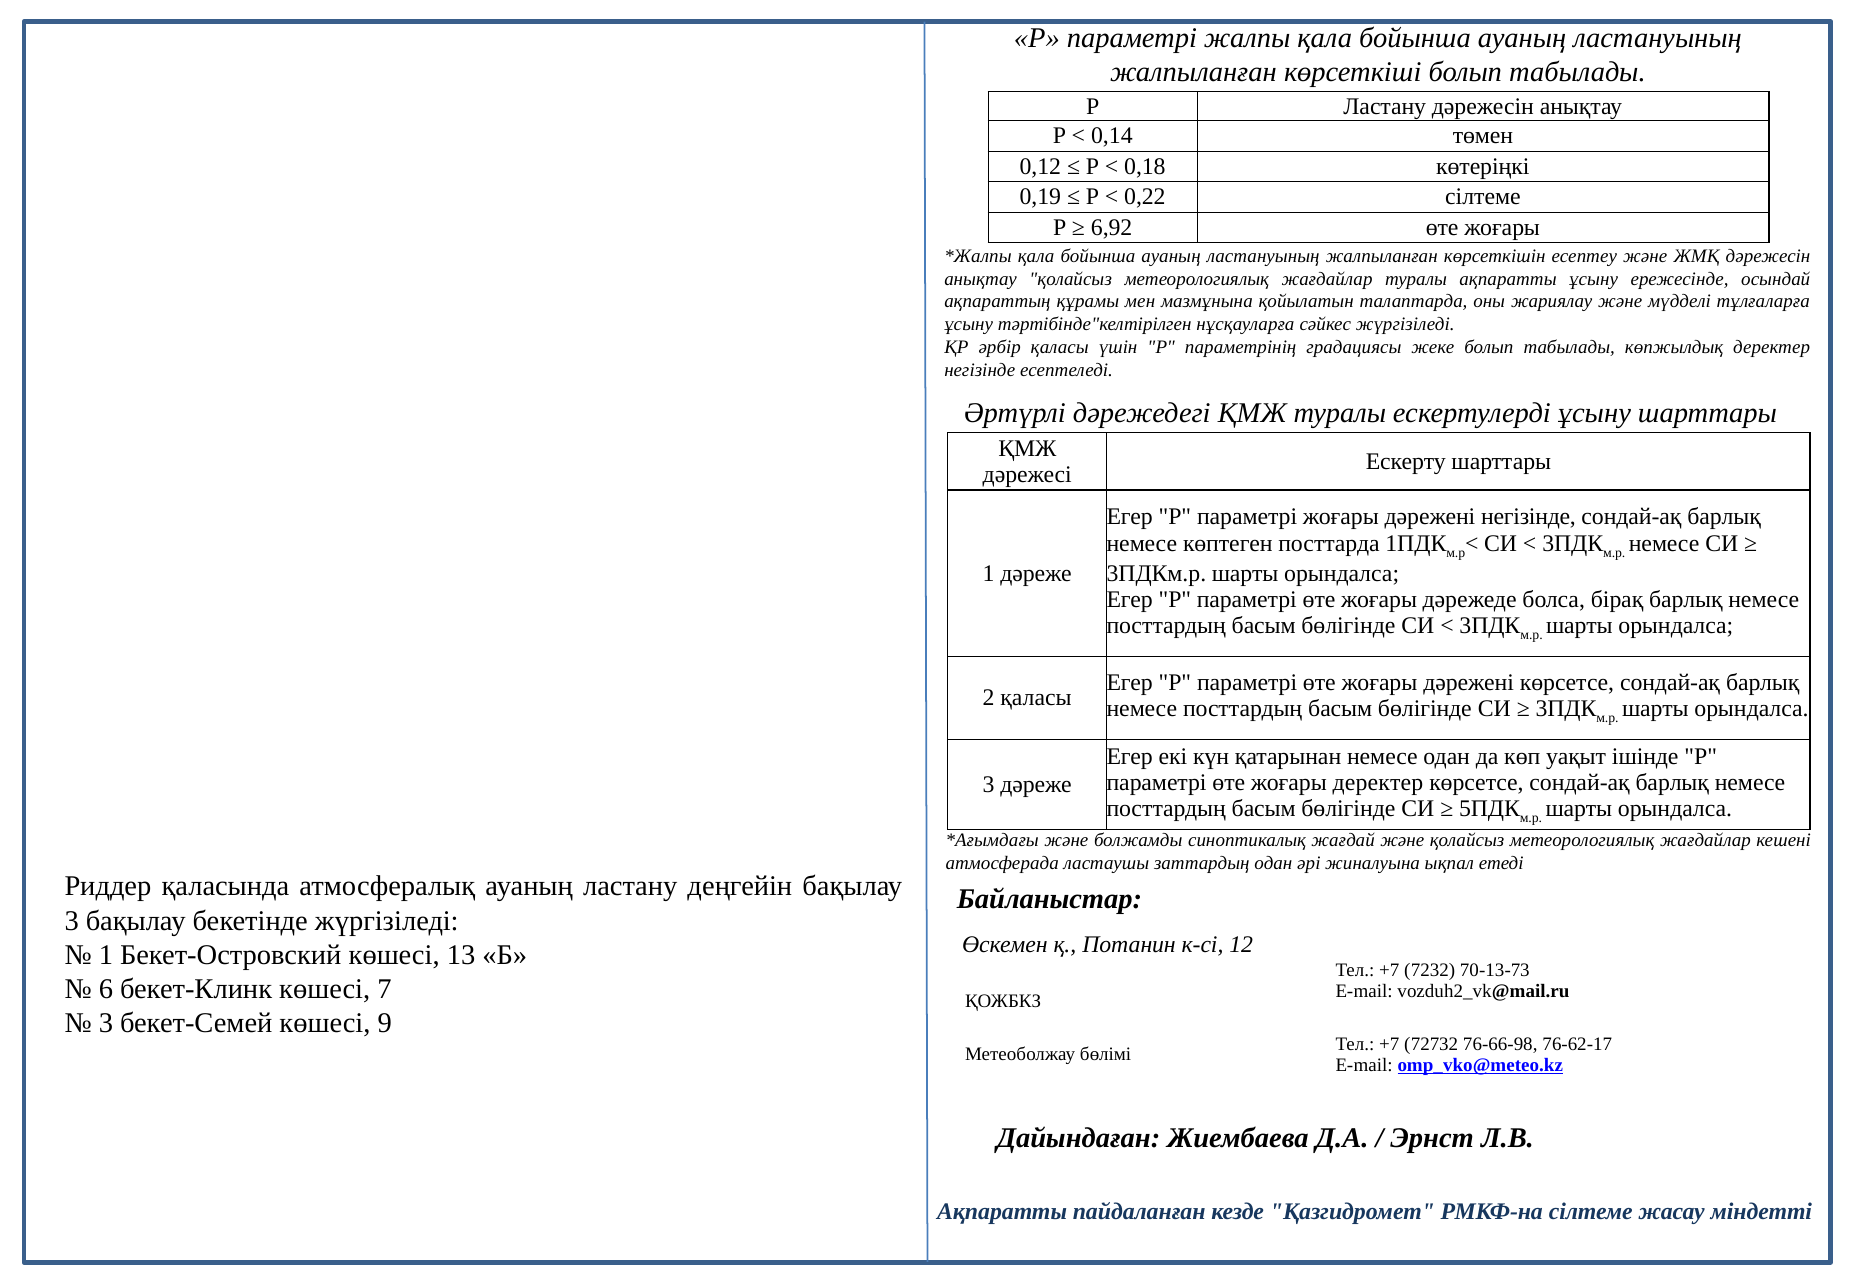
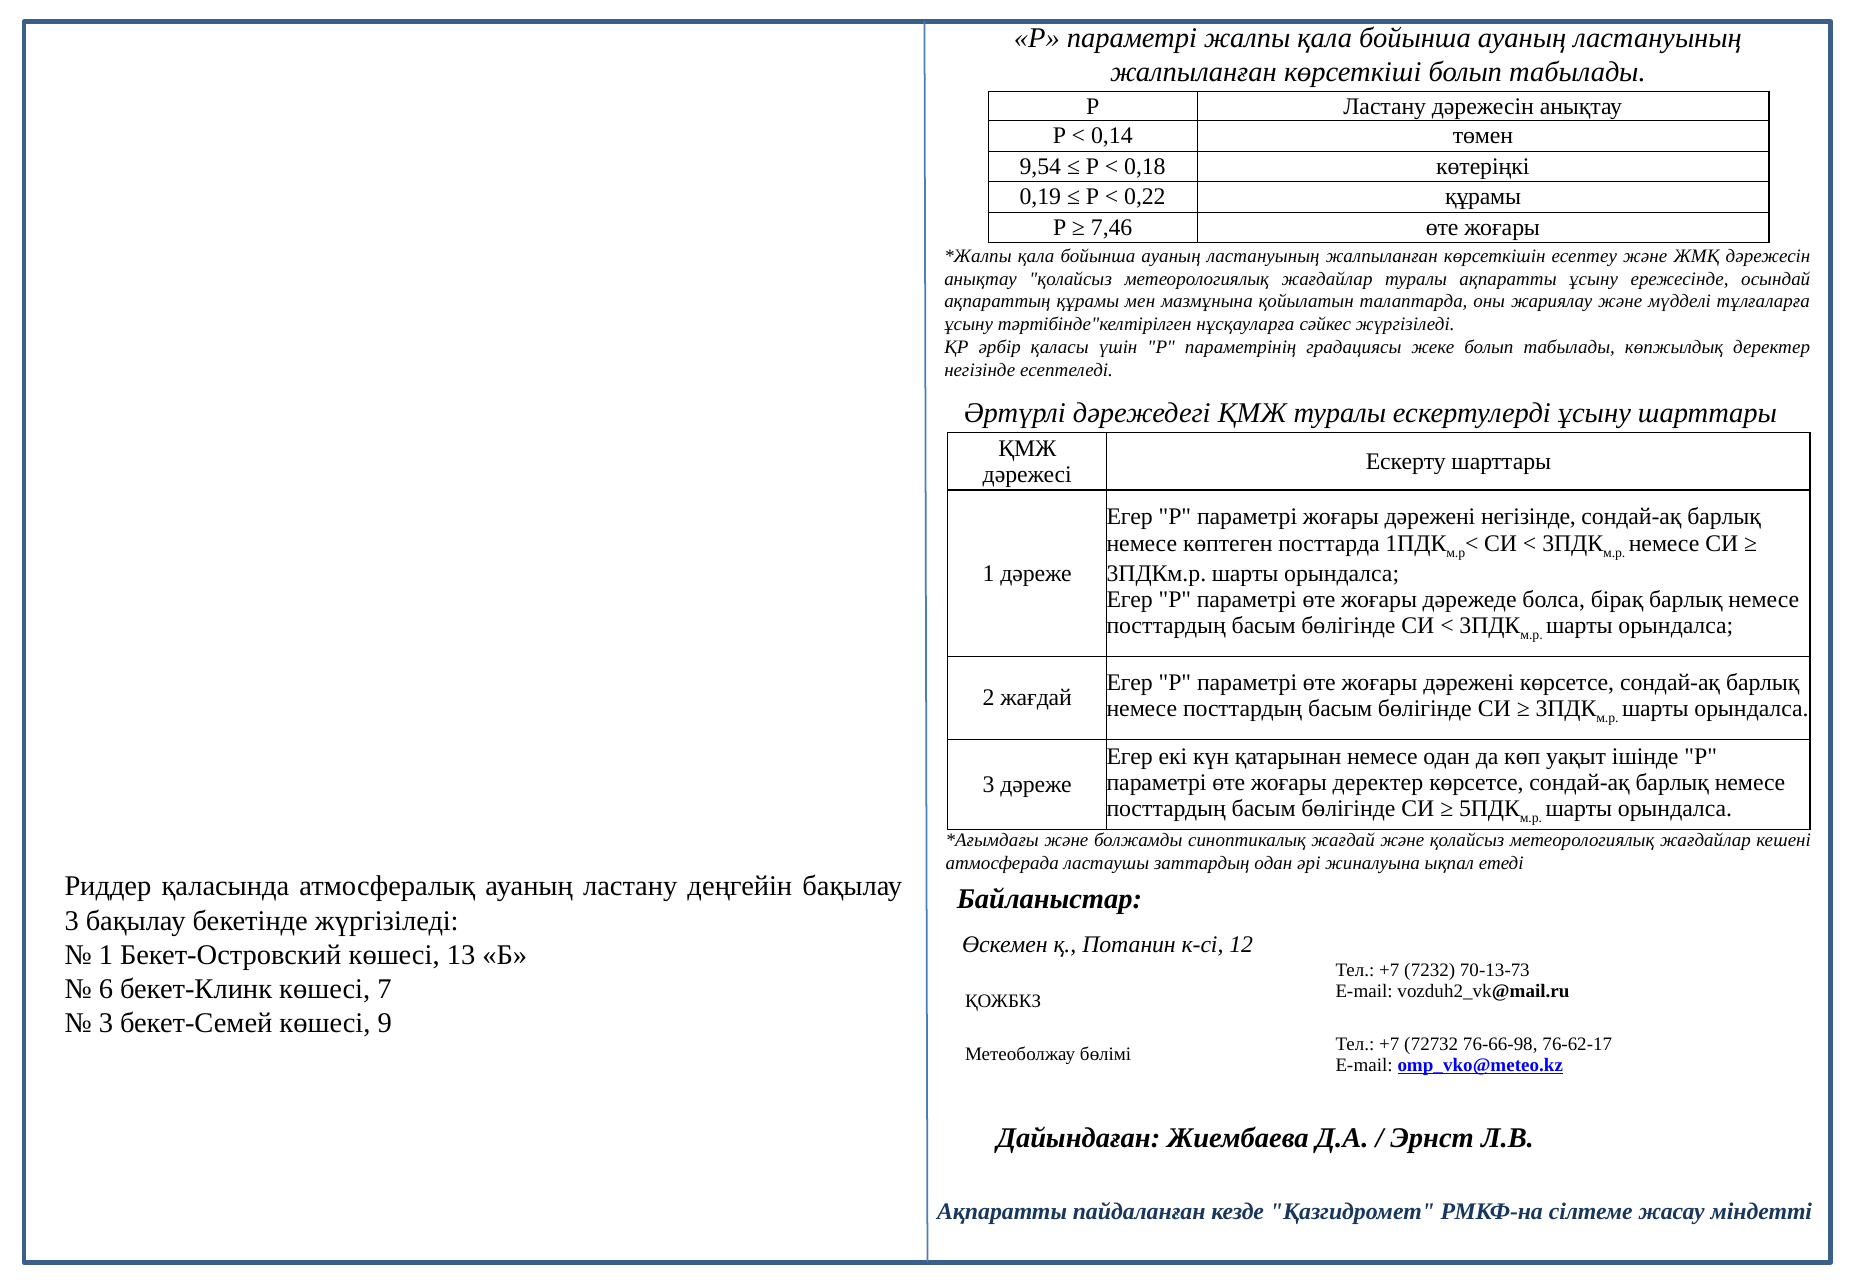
0,12: 0,12 -> 9,54
0,22 сілтеме: сілтеме -> құрамы
6,92: 6,92 -> 7,46
2 қаласы: қаласы -> жағдай
